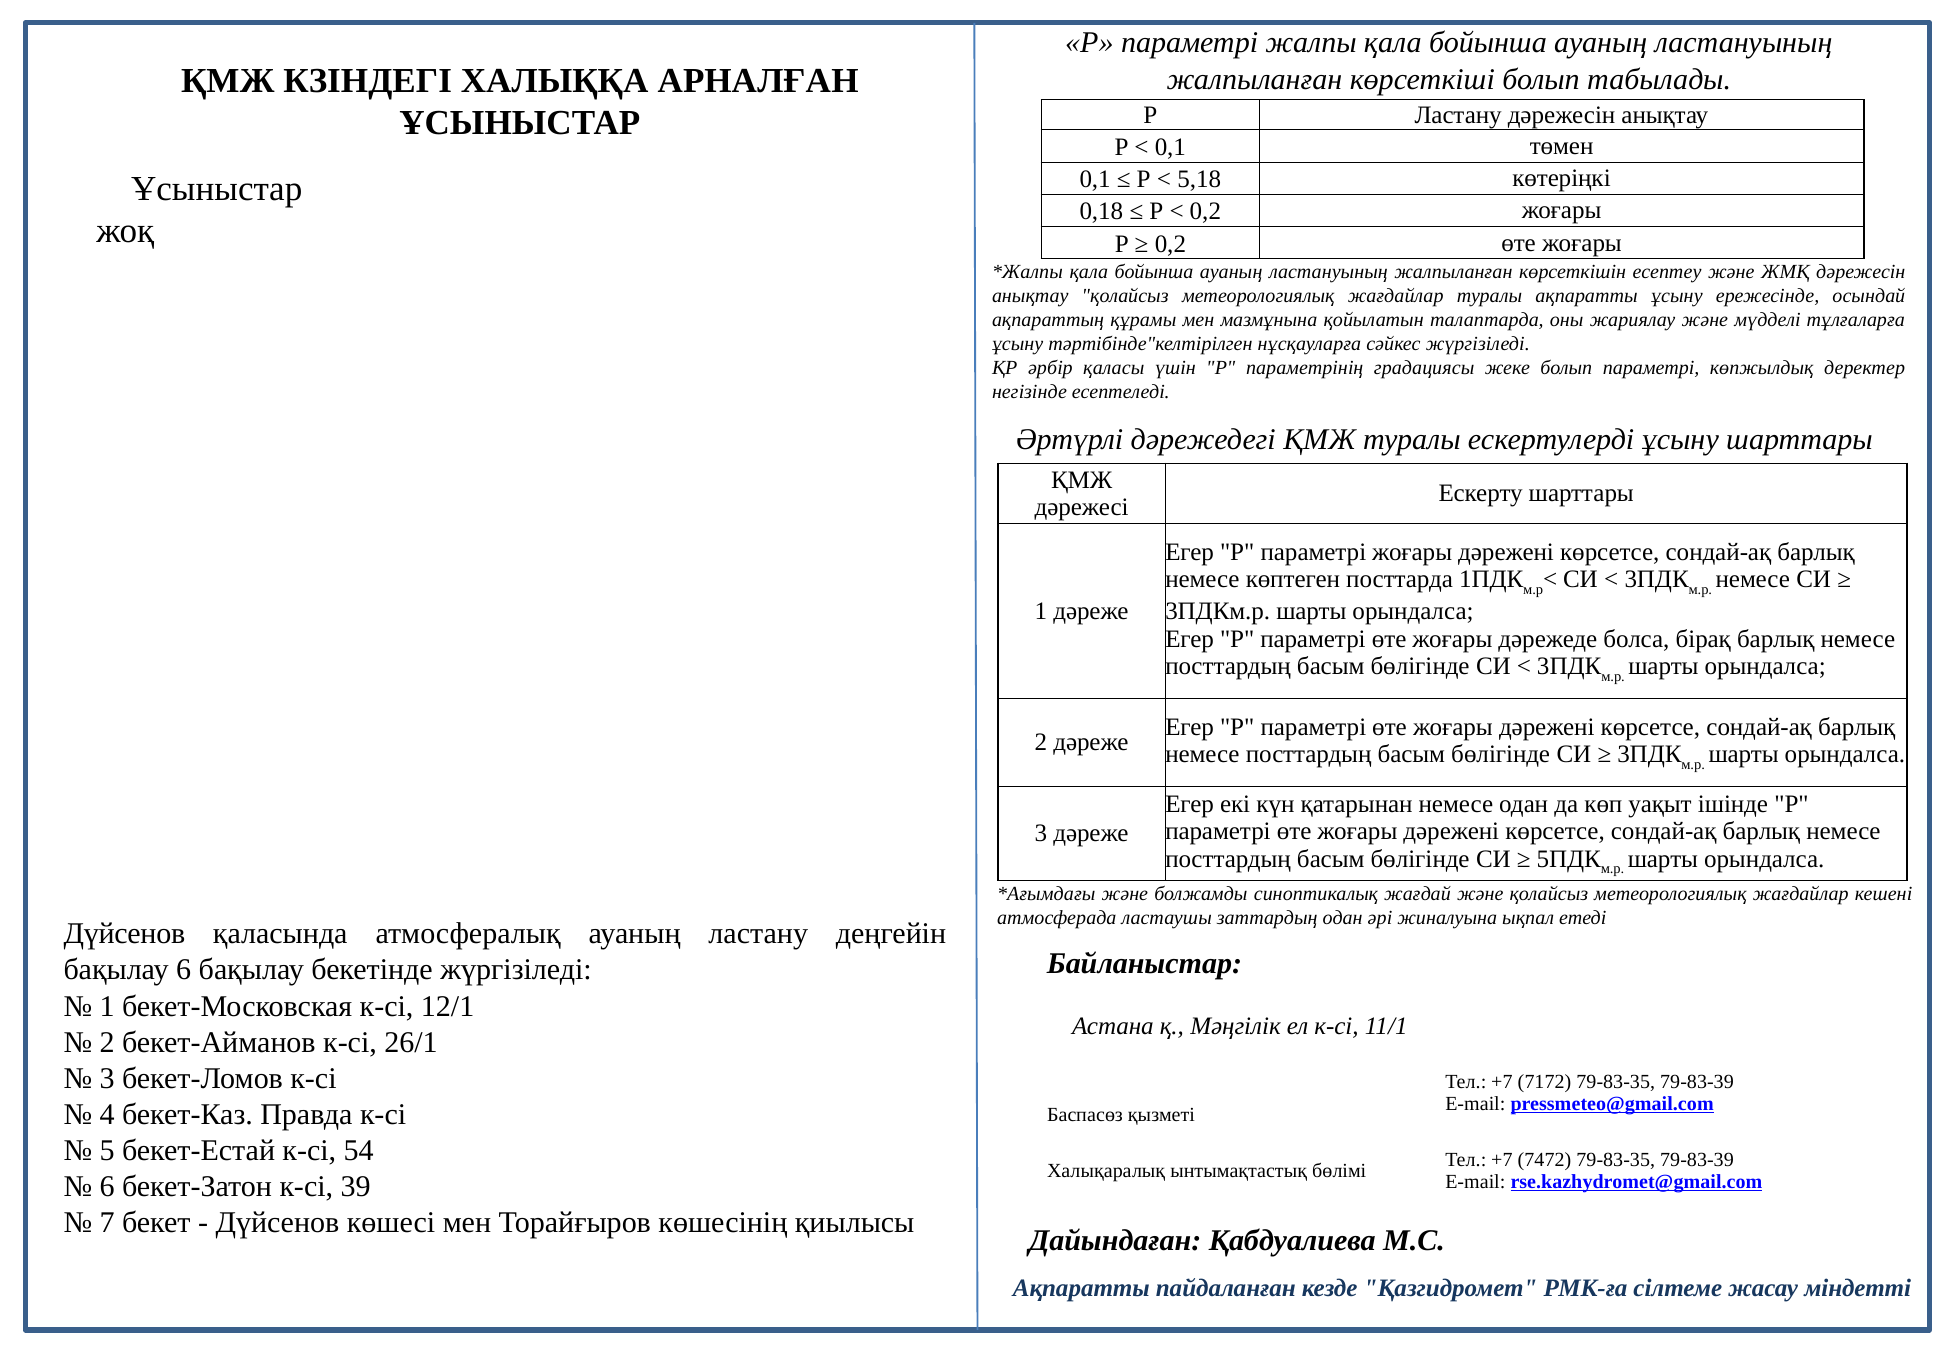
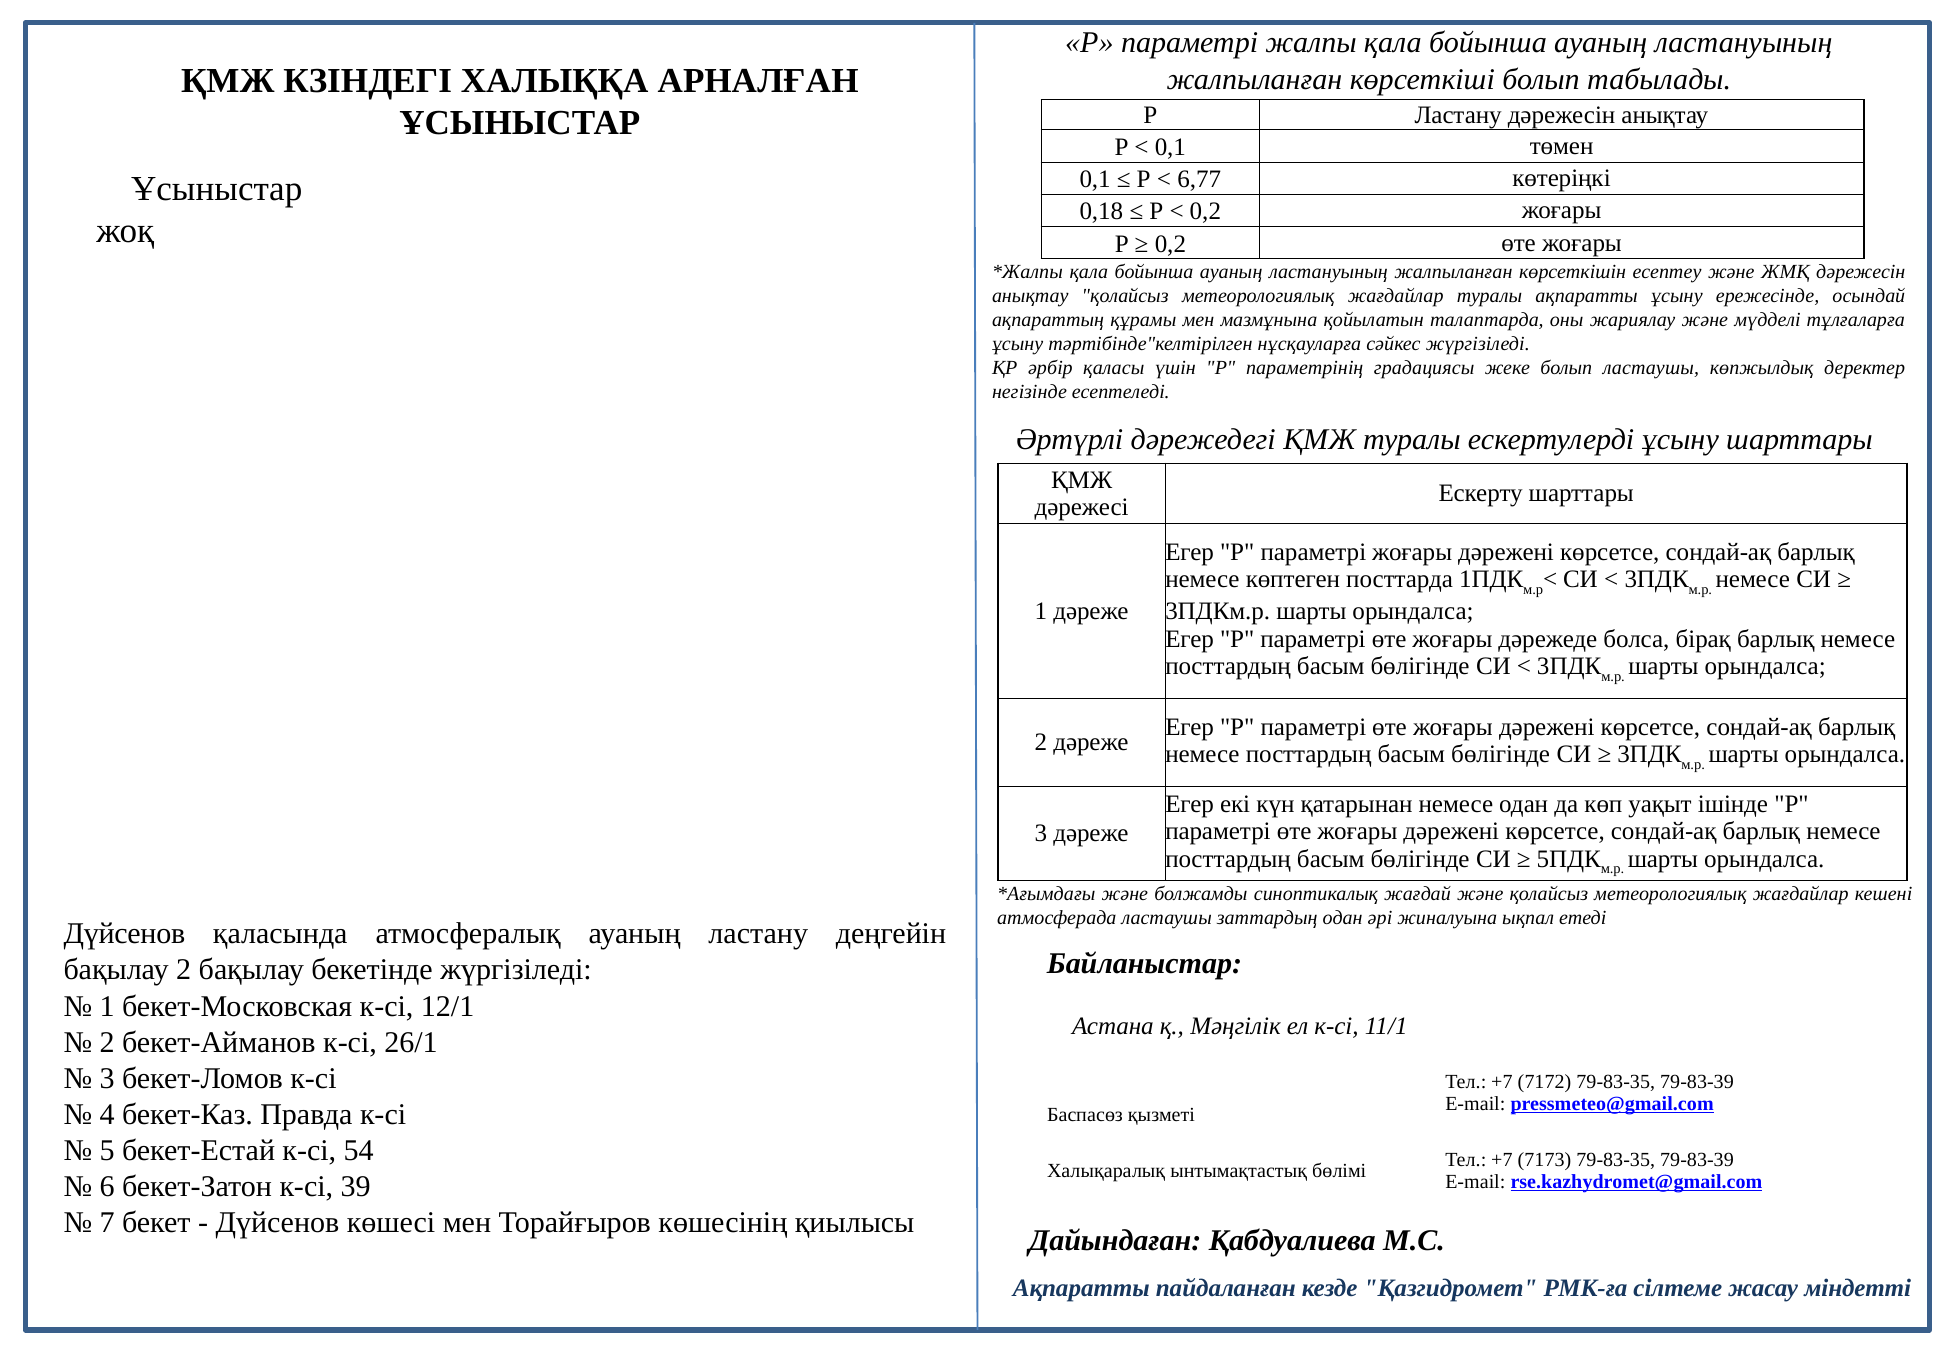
5,18: 5,18 -> 6,77
болып параметрі: параметрі -> ластаушы
бақылау 6: 6 -> 2
7472: 7472 -> 7173
